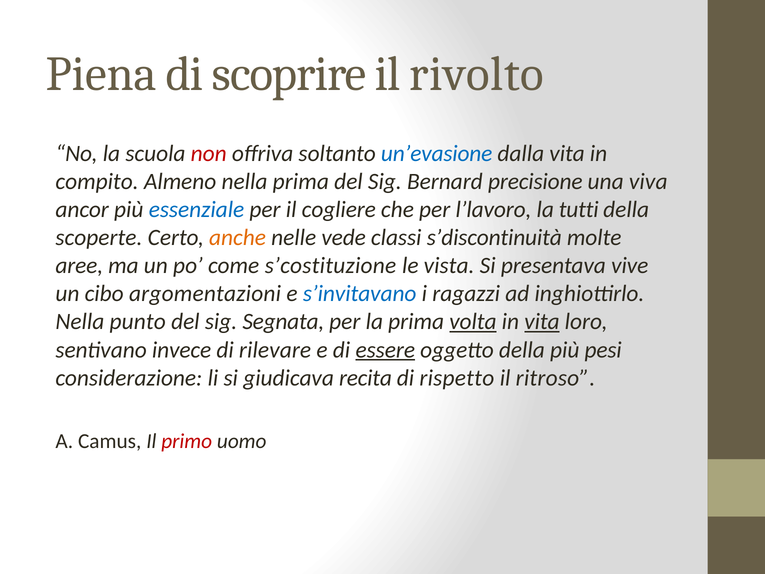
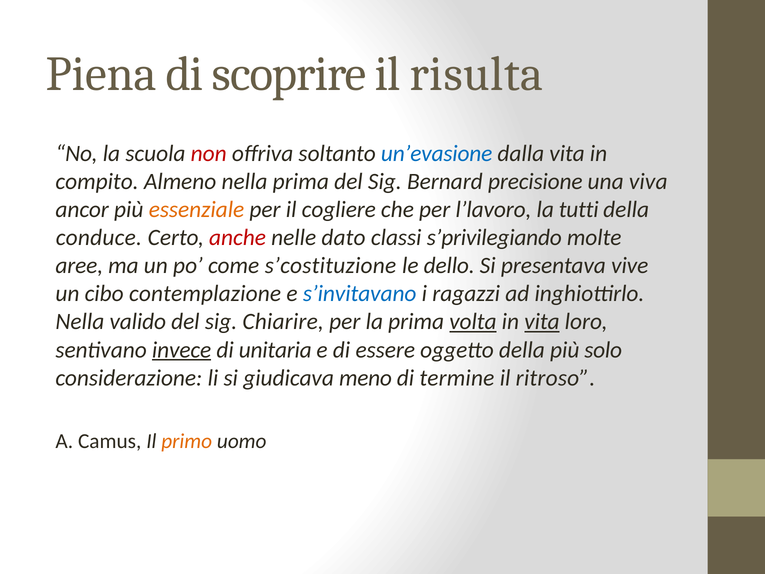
rivolto: rivolto -> risulta
essenziale colour: blue -> orange
scoperte: scoperte -> conduce
anche colour: orange -> red
vede: vede -> dato
s’discontinuità: s’discontinuità -> s’privilegiando
vista: vista -> dello
argomentazioni: argomentazioni -> contemplazione
punto: punto -> valido
Segnata: Segnata -> Chiarire
invece underline: none -> present
rilevare: rilevare -> unitaria
essere underline: present -> none
pesi: pesi -> solo
recita: recita -> meno
rispetto: rispetto -> termine
primo colour: red -> orange
